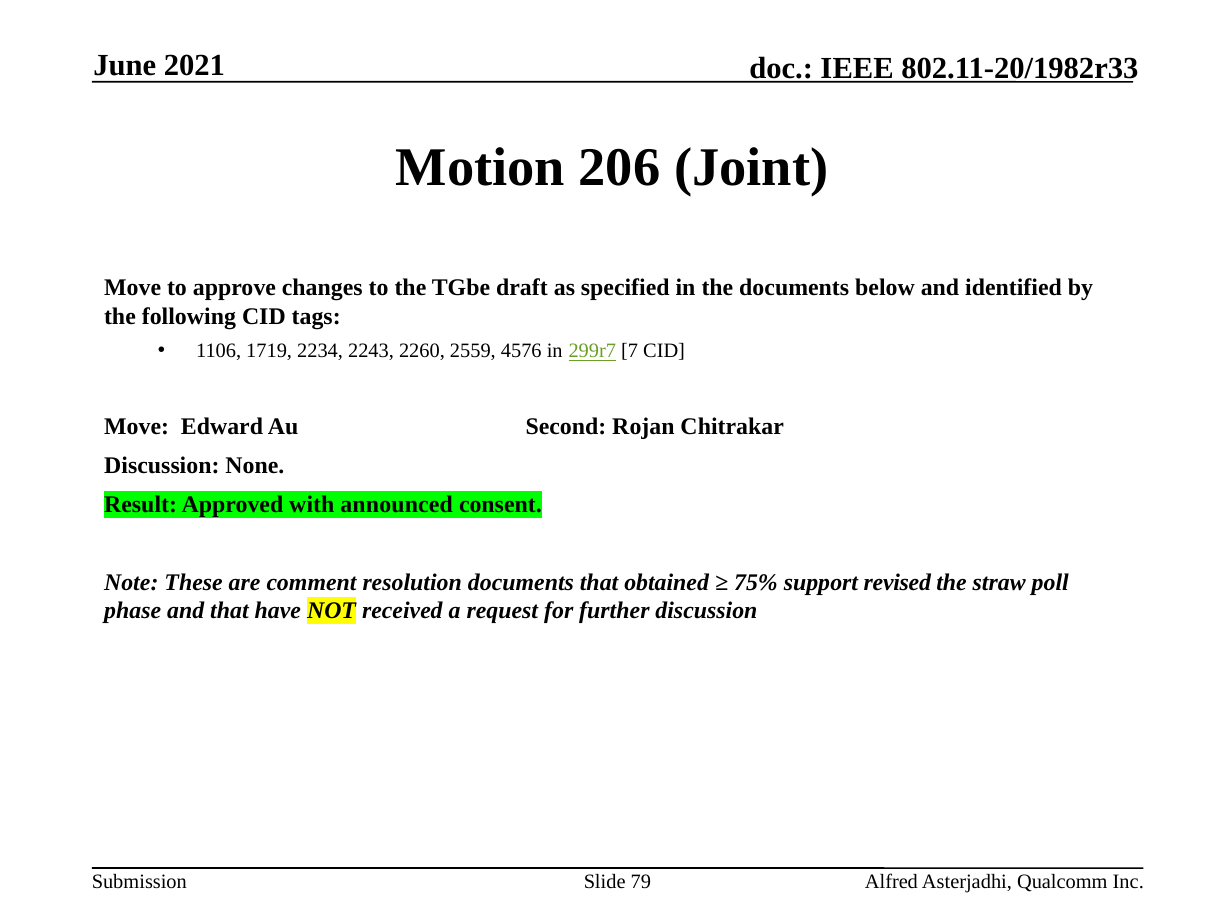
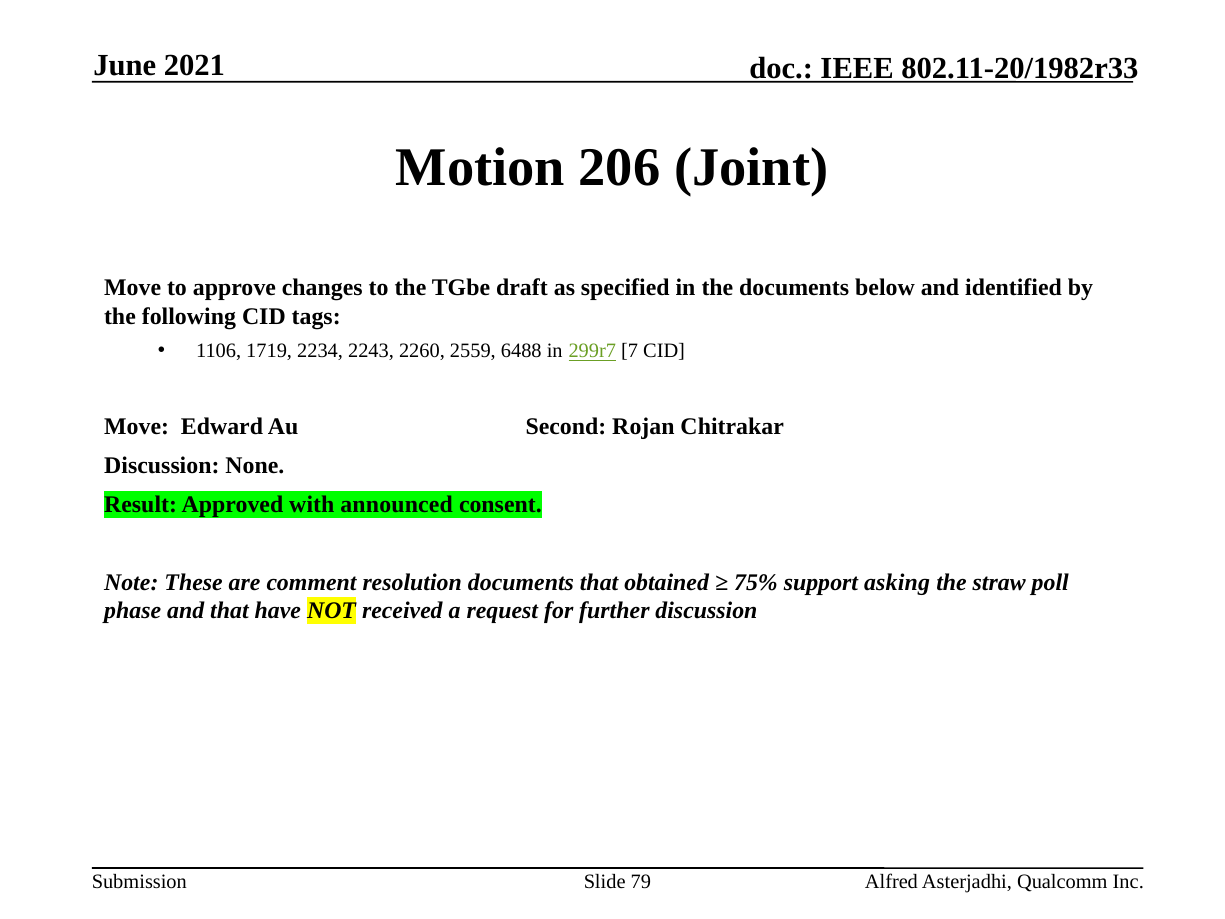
4576: 4576 -> 6488
revised: revised -> asking
